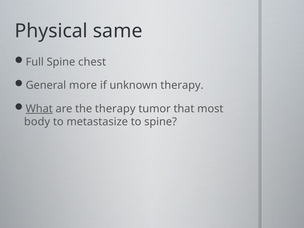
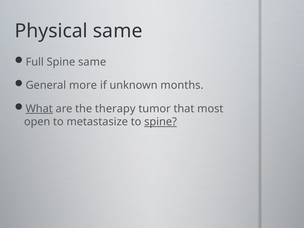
Spine chest: chest -> same
unknown therapy: therapy -> months
body: body -> open
spine at (161, 122) underline: none -> present
